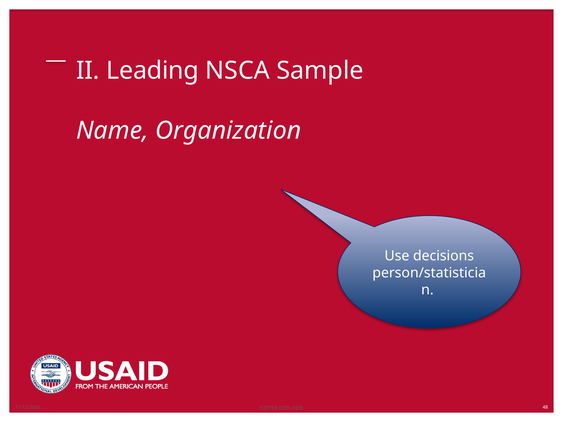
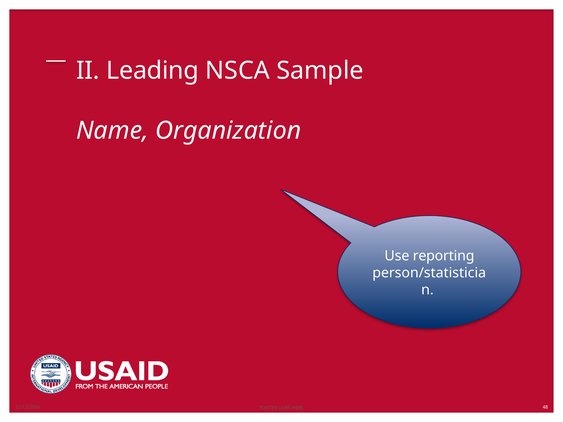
decisions: decisions -> reporting
